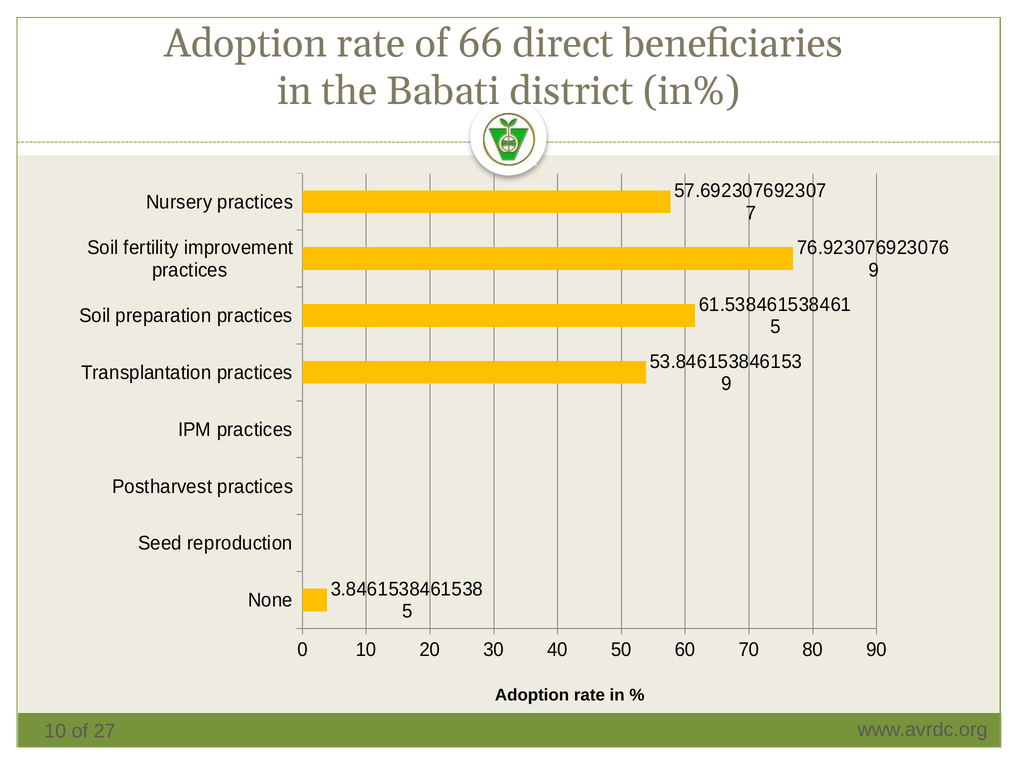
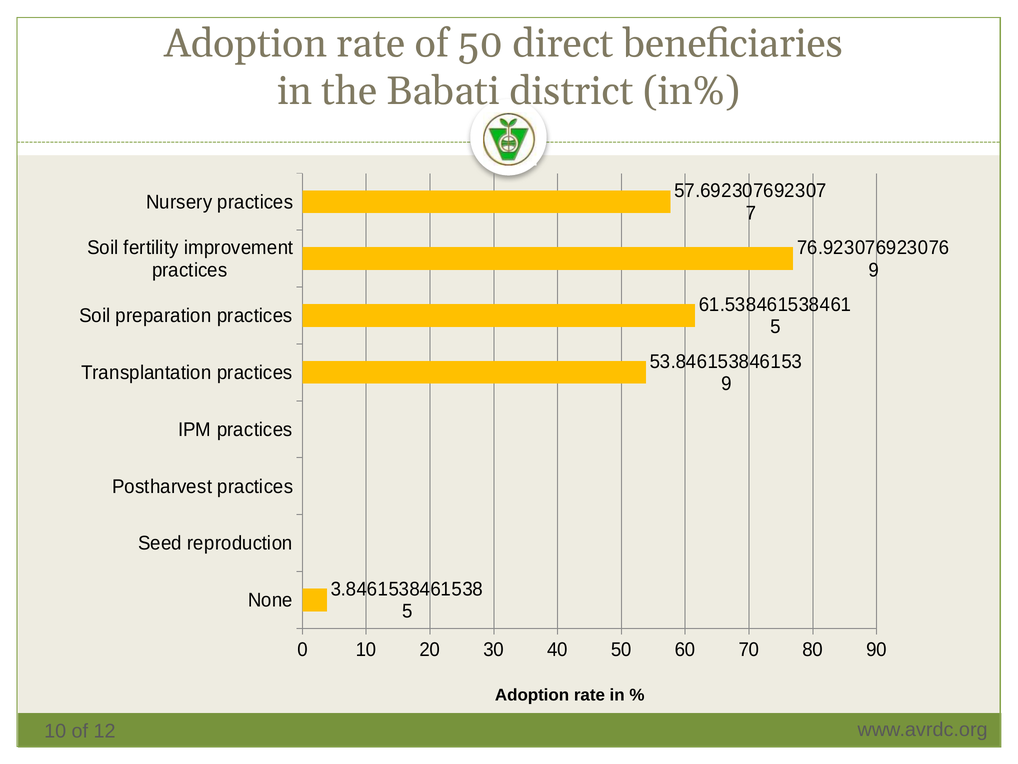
of 66: 66 -> 50
27: 27 -> 12
